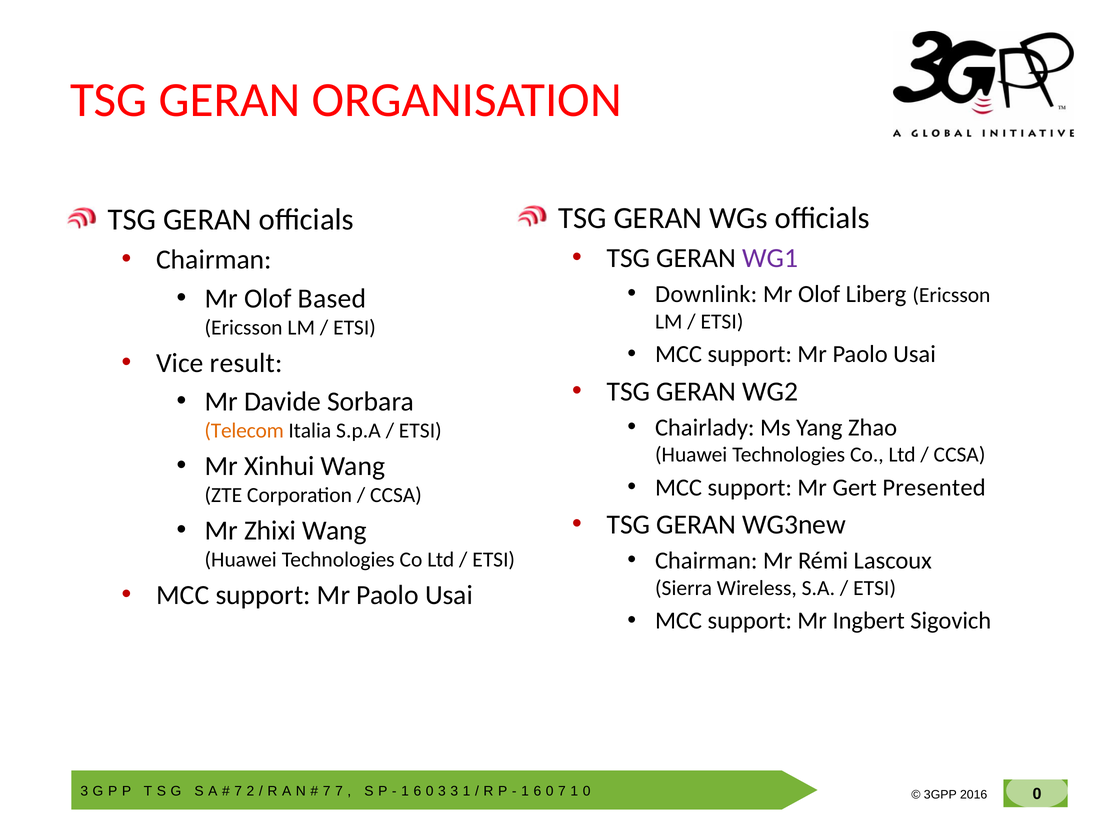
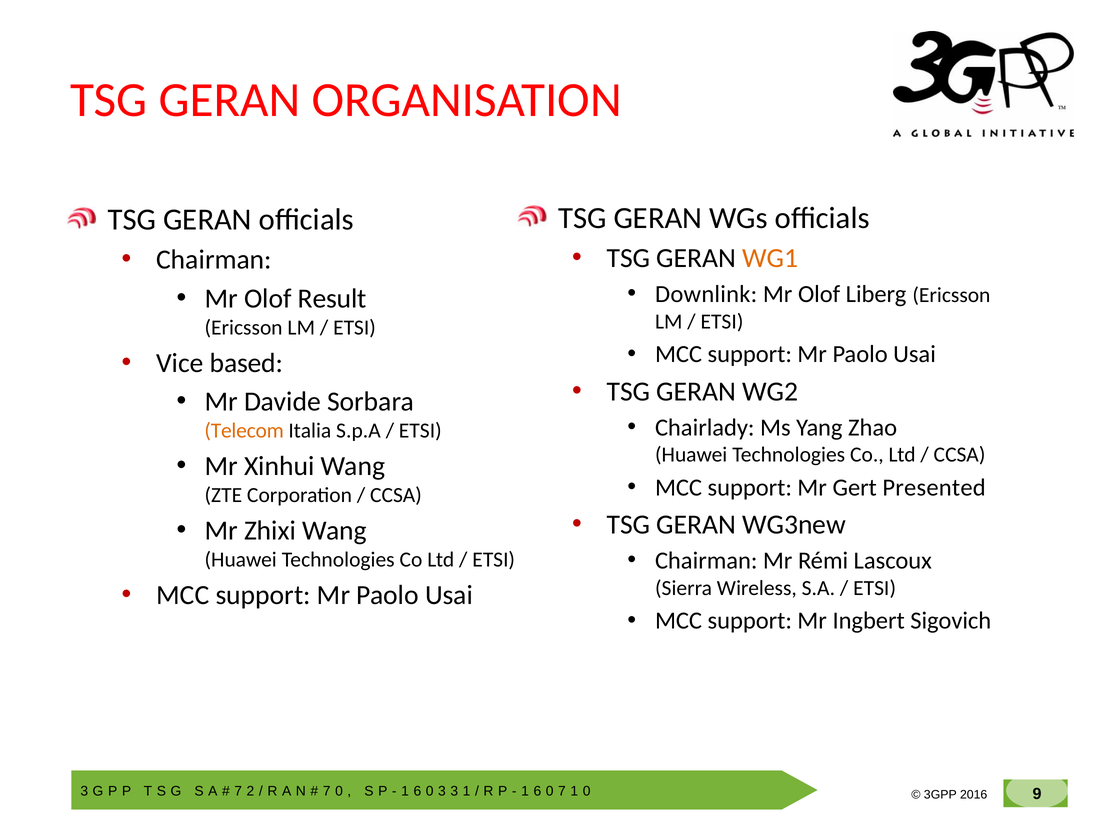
WG1 colour: purple -> orange
Based: Based -> Result
result: result -> based
7 at (339, 792): 7 -> 0
0 at (1037, 795): 0 -> 9
